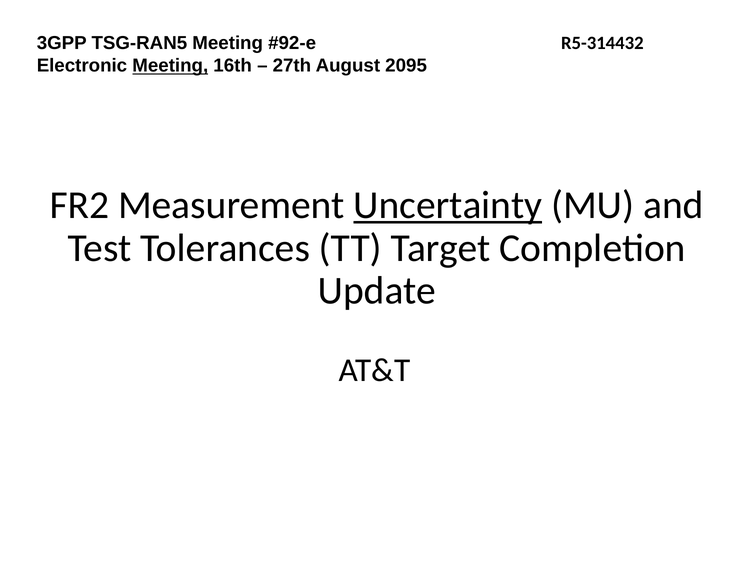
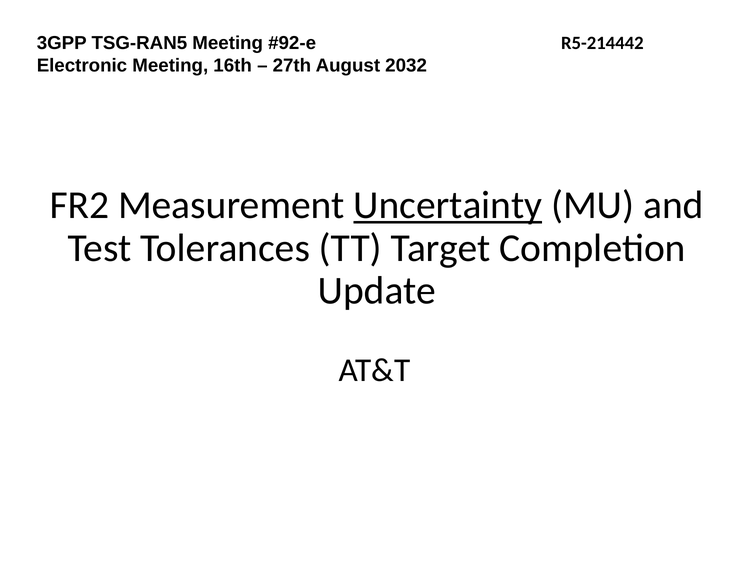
R5-314432: R5-314432 -> R5-214442
Meeting at (170, 66) underline: present -> none
2095: 2095 -> 2032
